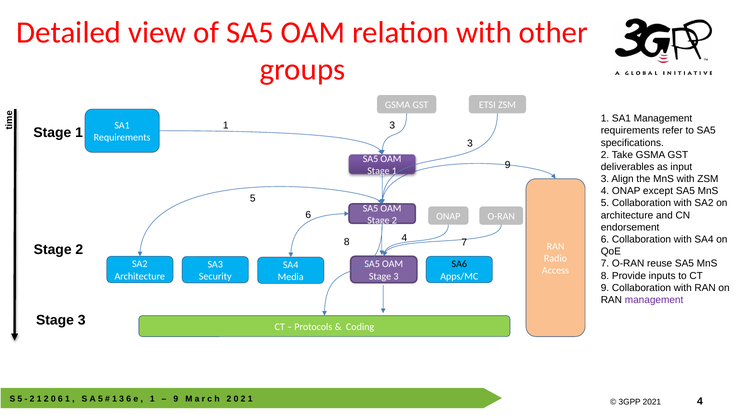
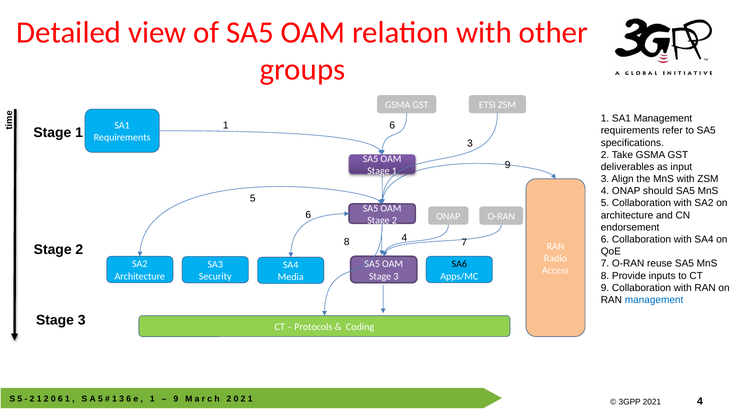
3 at (392, 126): 3 -> 6
except: except -> should
management at (654, 300) colour: purple -> blue
